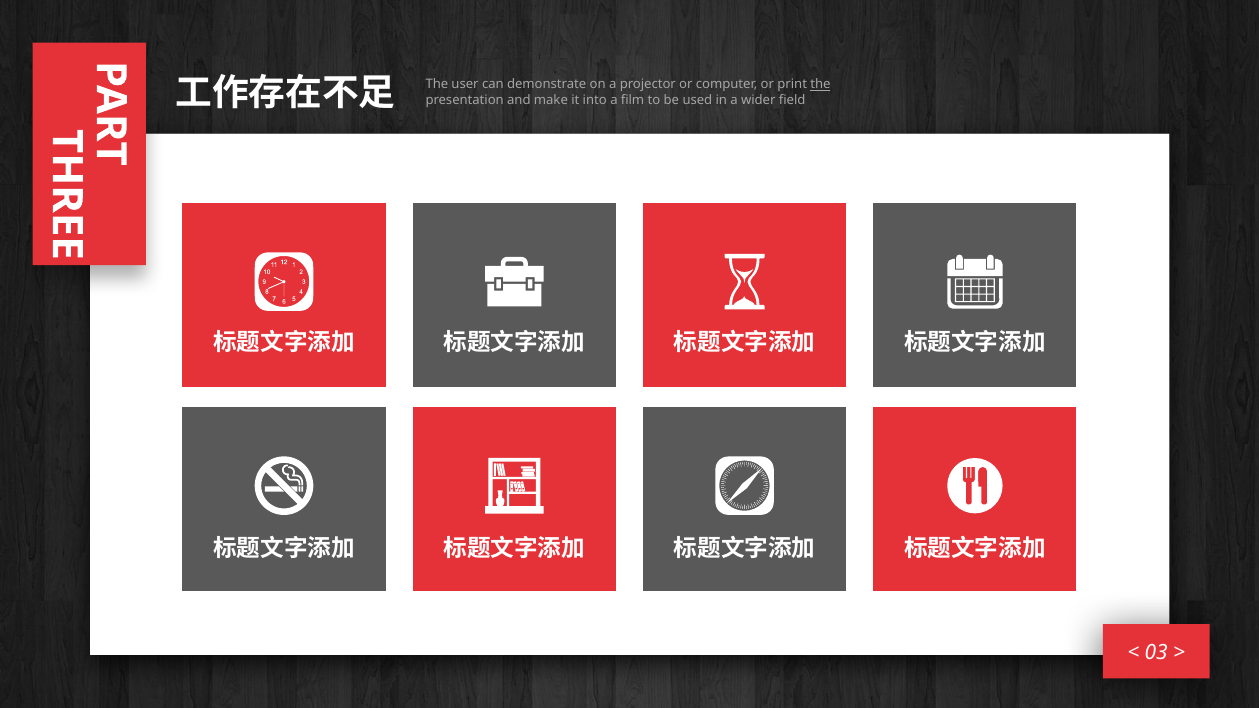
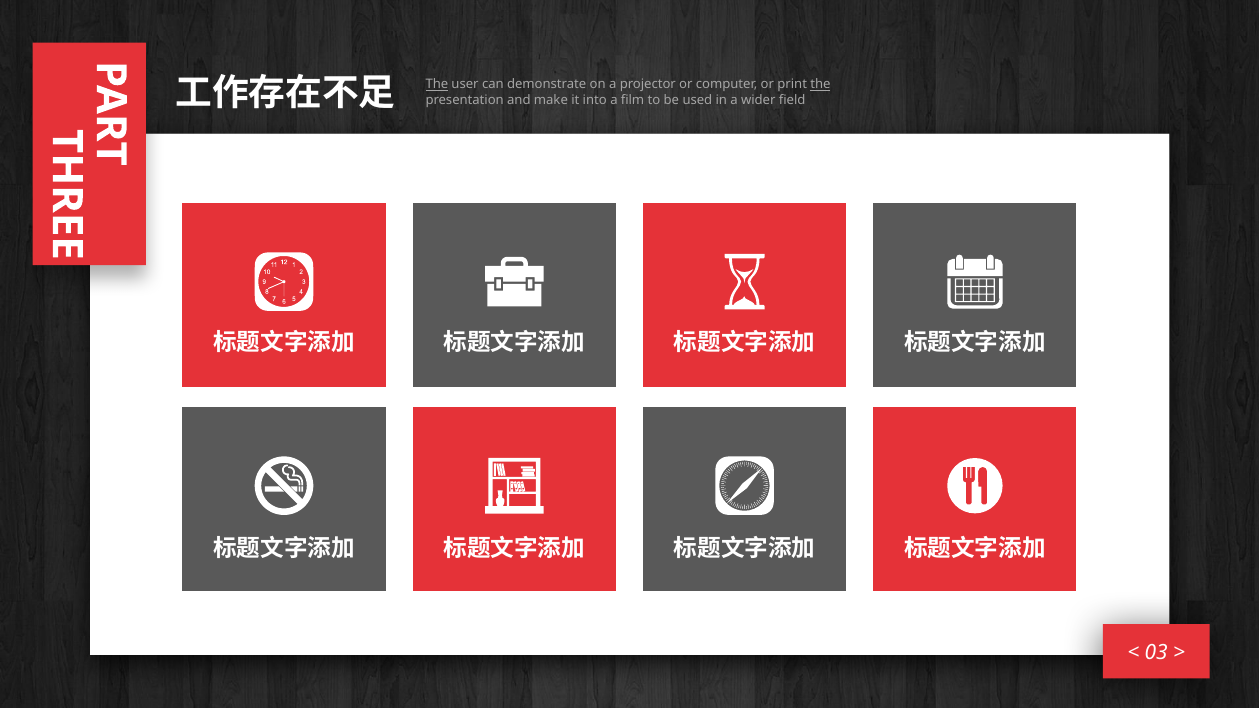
The at (437, 84) underline: none -> present
